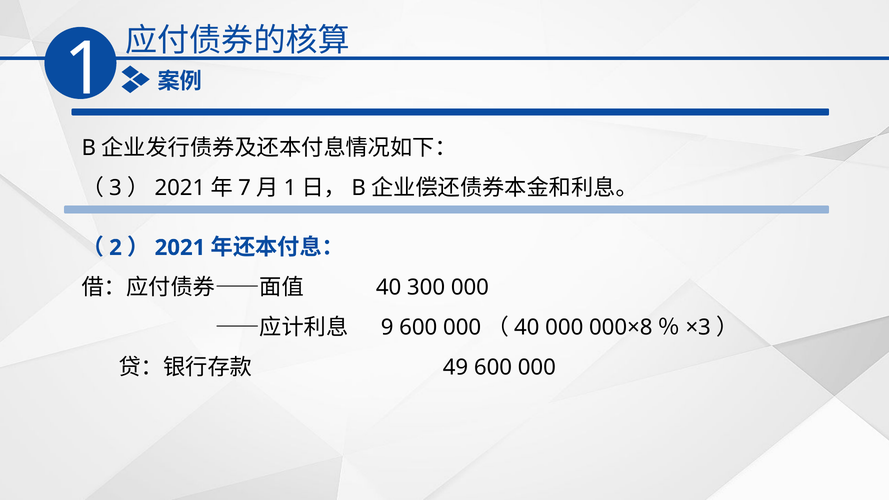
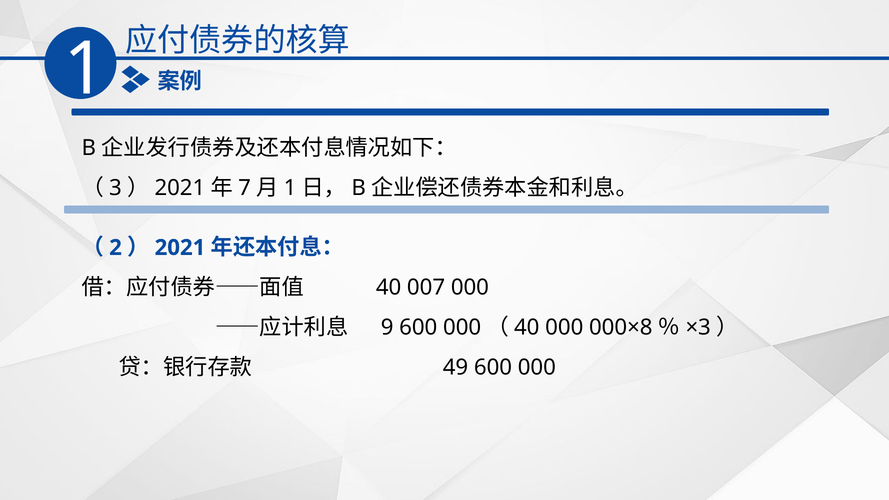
300: 300 -> 007
